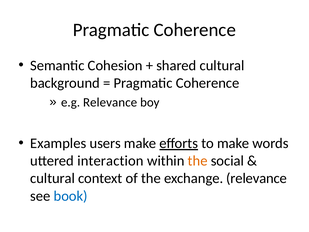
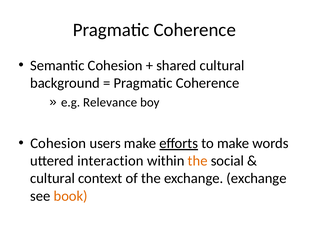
Examples at (58, 143): Examples -> Cohesion
exchange relevance: relevance -> exchange
book colour: blue -> orange
